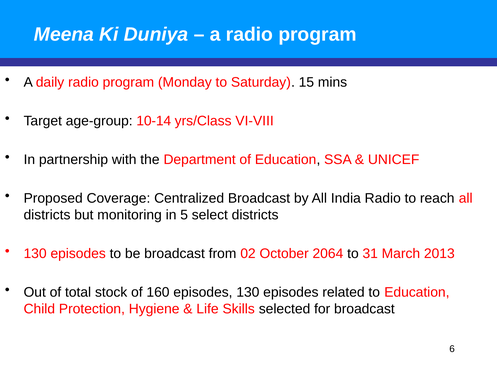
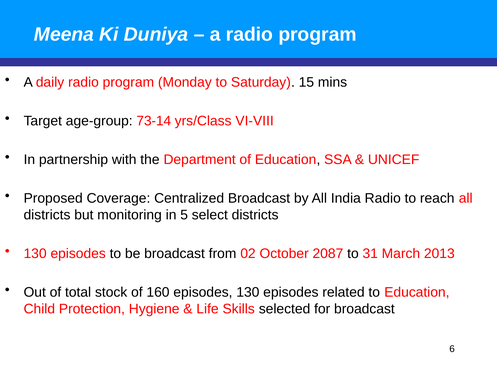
10-14: 10-14 -> 73-14
2064: 2064 -> 2087
